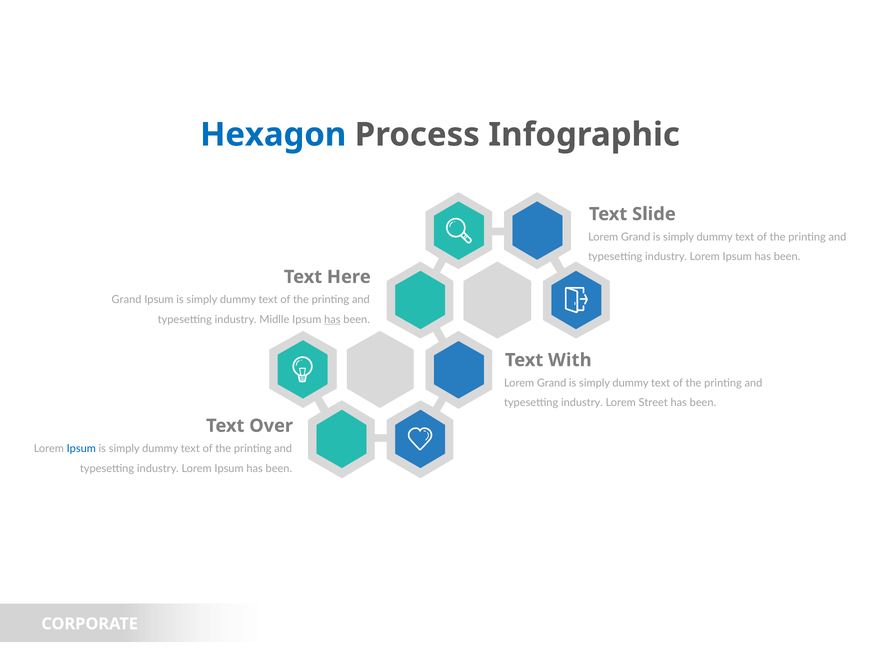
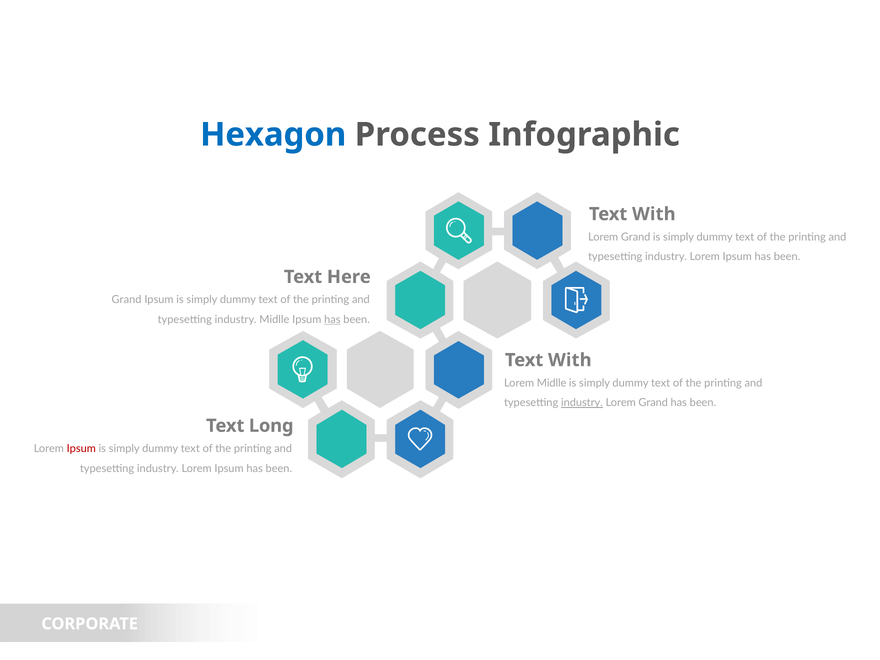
Slide at (654, 214): Slide -> With
Grand at (552, 383): Grand -> Midlle
industry at (582, 403) underline: none -> present
Street at (653, 403): Street -> Grand
Over: Over -> Long
Ipsum at (81, 449) colour: blue -> red
